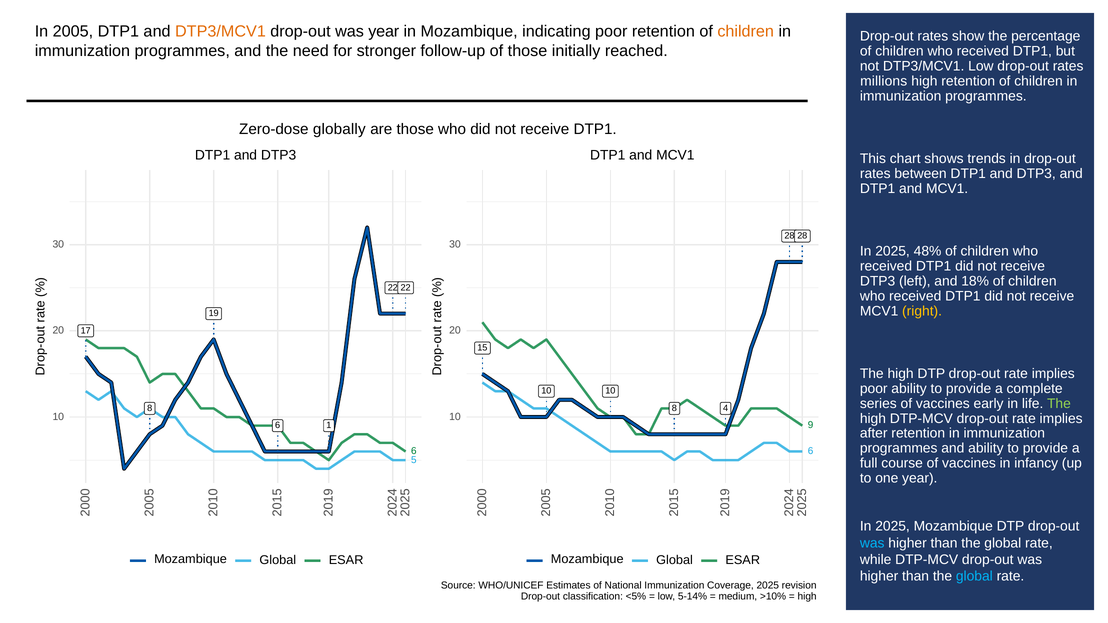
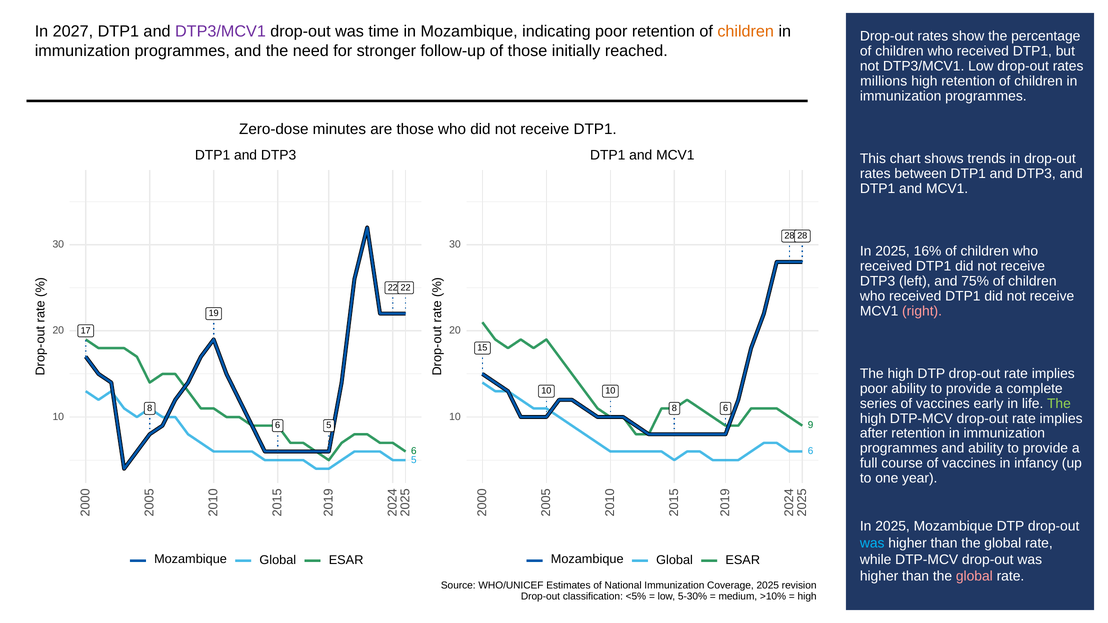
2005: 2005 -> 2027
DTP3/MCV1 at (220, 32) colour: orange -> purple
was year: year -> time
globally: globally -> minutes
48%: 48% -> 16%
18%: 18% -> 75%
right colour: yellow -> pink
8 4: 4 -> 6
6 1: 1 -> 5
global at (974, 576) colour: light blue -> pink
5-14%: 5-14% -> 5-30%
